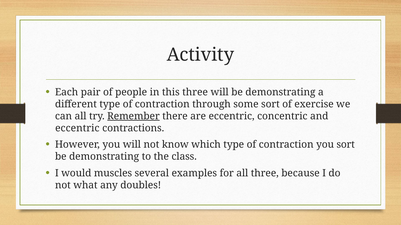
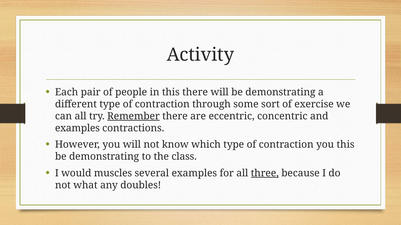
this three: three -> there
eccentric at (77, 128): eccentric -> examples
you sort: sort -> this
three at (265, 174) underline: none -> present
